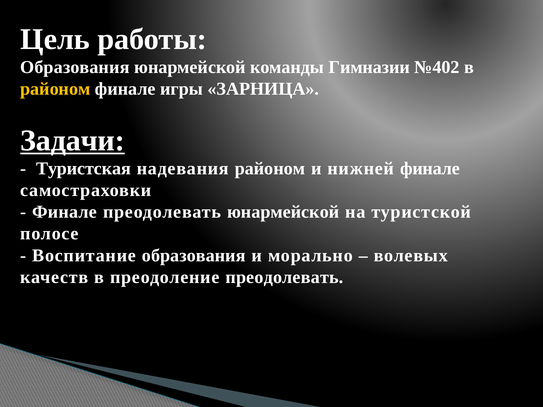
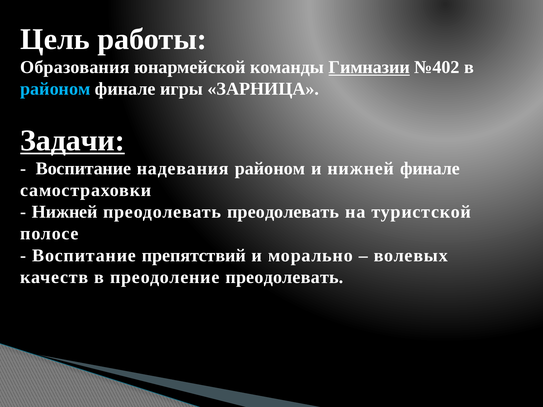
Гимназии underline: none -> present
районом at (55, 89) colour: yellow -> light blue
Туристская at (83, 169): Туристская -> Воспитание
Финале at (65, 212): Финале -> Нижней
преодолевать юнармейской: юнармейской -> преодолевать
Воспитание образования: образования -> препятствий
